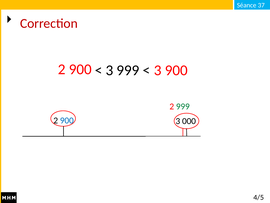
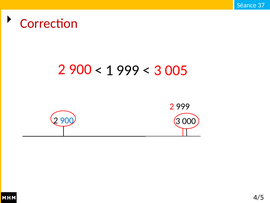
900 at (176, 70): 900 -> 005
3 at (109, 70): 3 -> 1
999 at (183, 106) colour: green -> black
